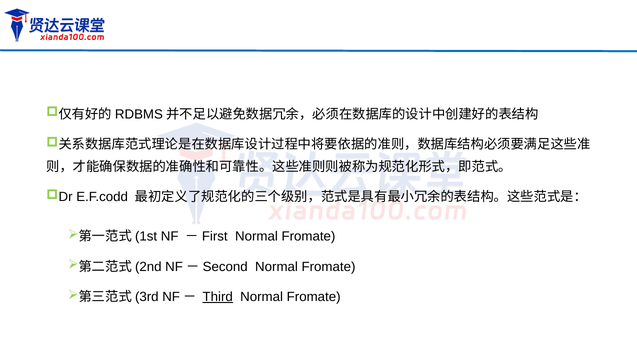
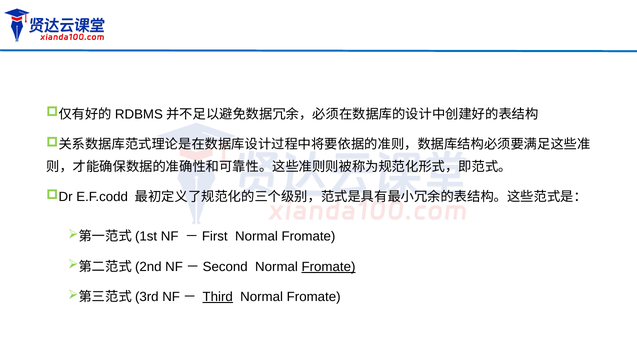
Fromate at (329, 267) underline: none -> present
